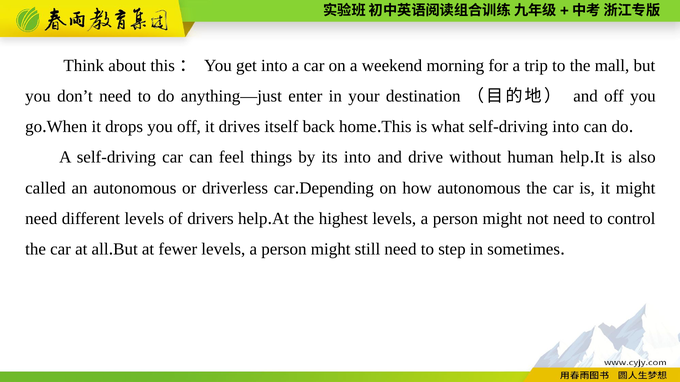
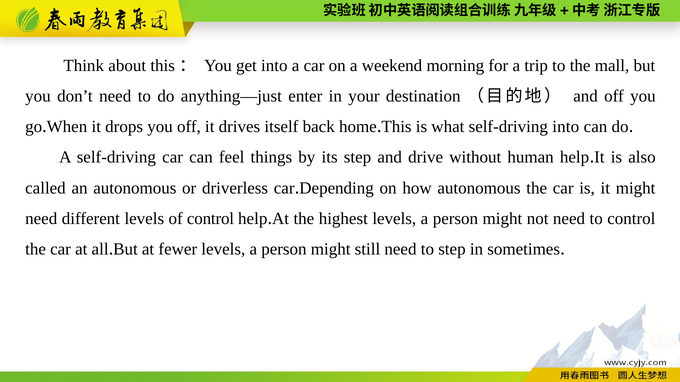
its into: into -> step
of drivers: drivers -> control
